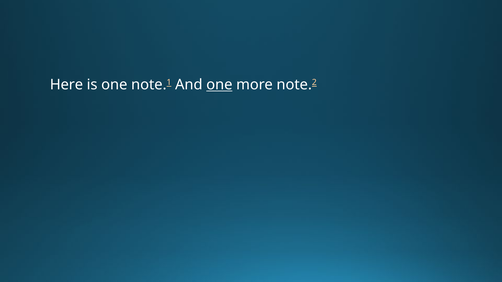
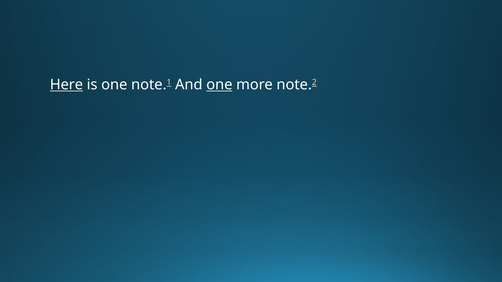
Here underline: none -> present
